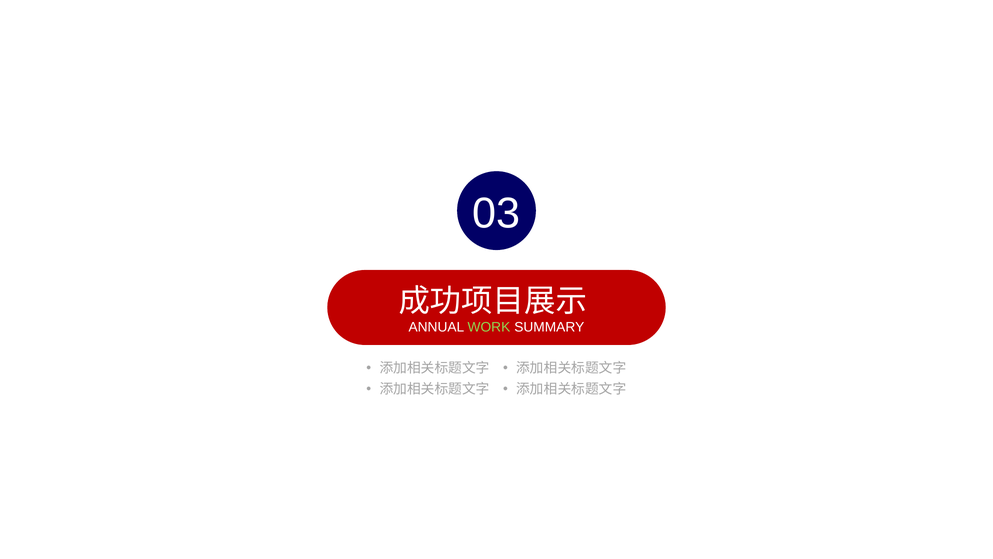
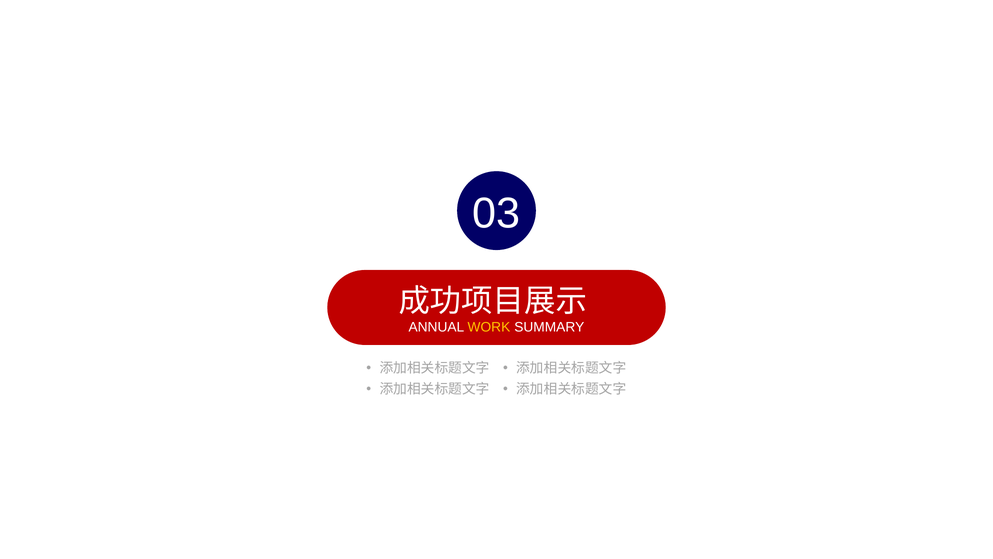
WORK colour: light green -> yellow
